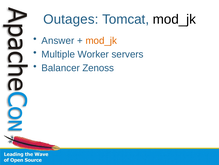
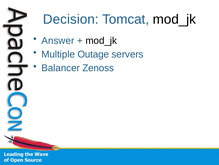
Outages: Outages -> Decision
mod_jk at (101, 40) colour: orange -> black
Worker: Worker -> Outage
